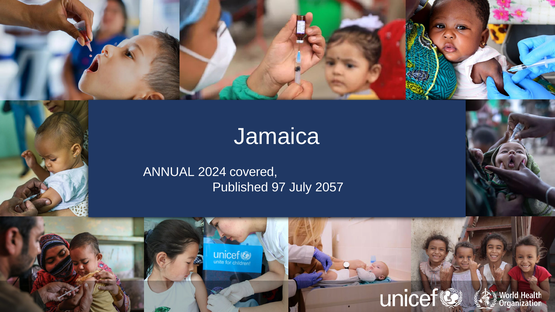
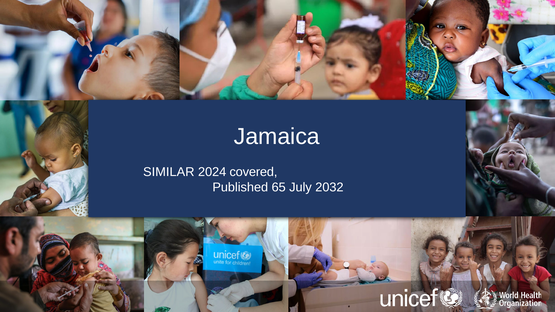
ANNUAL: ANNUAL -> SIMILAR
97: 97 -> 65
2057: 2057 -> 2032
